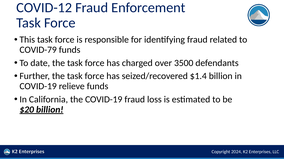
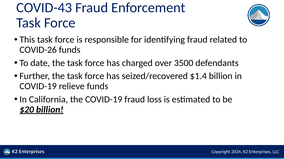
COVID-12: COVID-12 -> COVID-43
COVID-79: COVID-79 -> COVID-26
